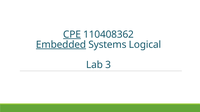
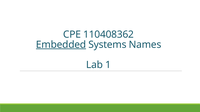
CPE underline: present -> none
Logical: Logical -> Names
3: 3 -> 1
